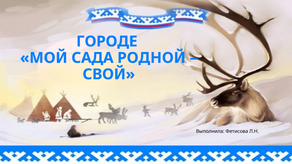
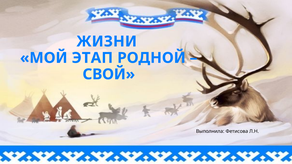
ГОРОДЕ: ГОРОДЕ -> ЖИЗНИ
САДА: САДА -> ЭТАП
